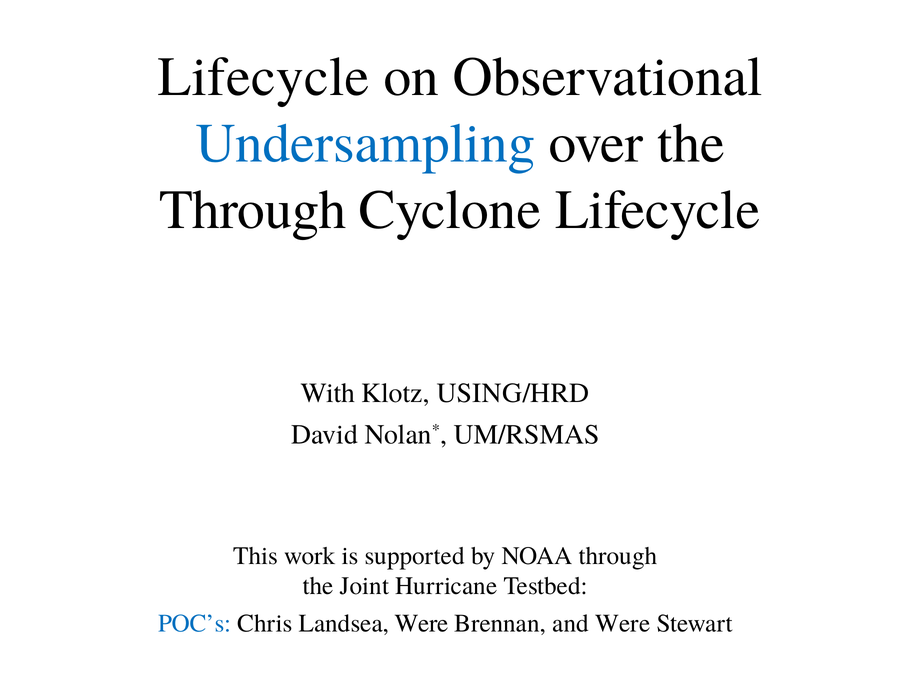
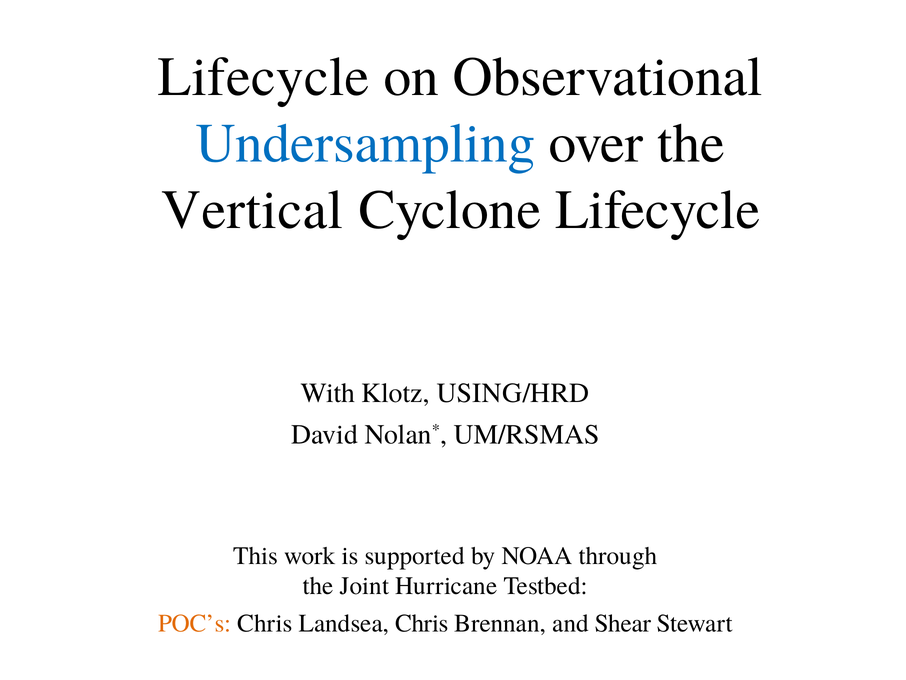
Through at (253, 210): Through -> Vertical
POC’s colour: blue -> orange
Landsea Were: Were -> Chris
and Were: Were -> Shear
